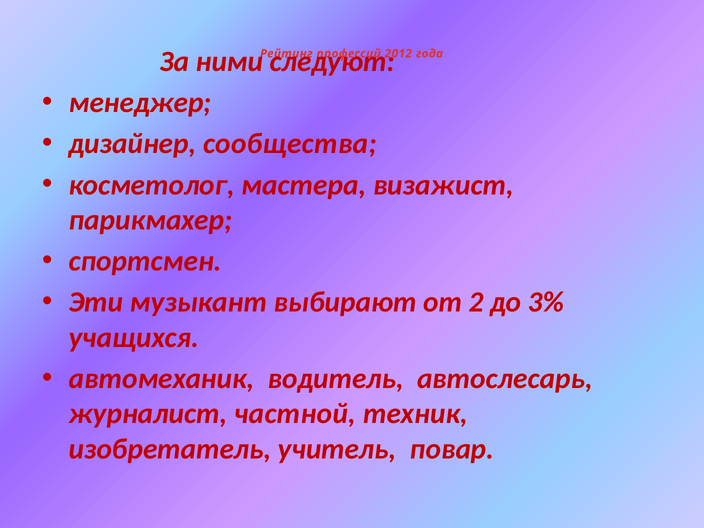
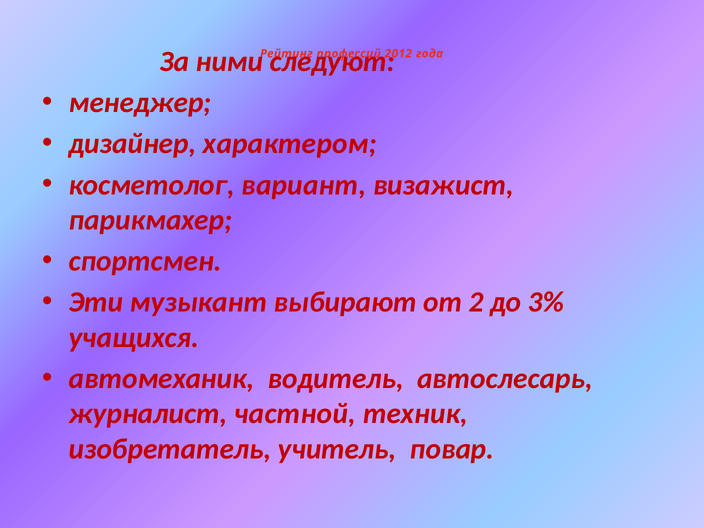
сообщества: сообщества -> характером
мастера: мастера -> вариант
